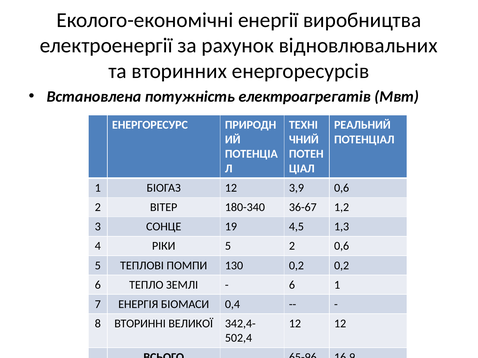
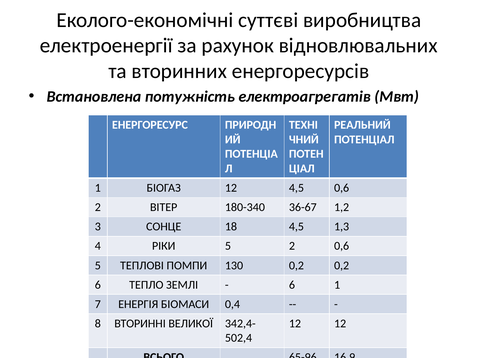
енергії: енергії -> суттєві
12 3,9: 3,9 -> 4,5
19: 19 -> 18
